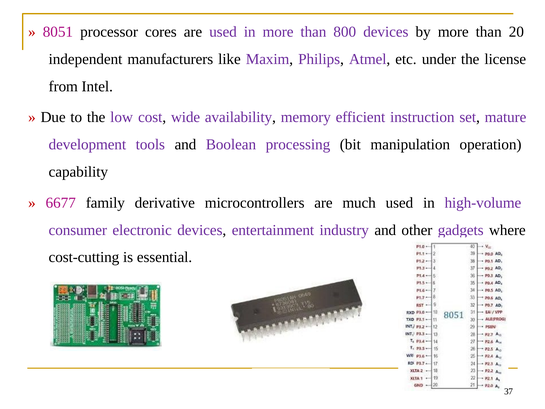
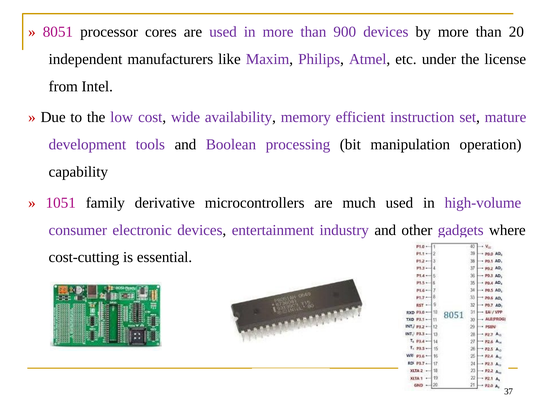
800: 800 -> 900
6677: 6677 -> 1051
